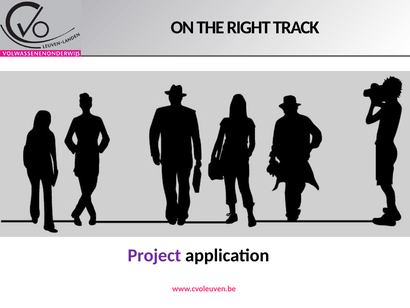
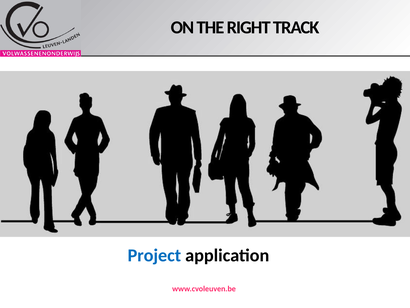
Project colour: purple -> blue
